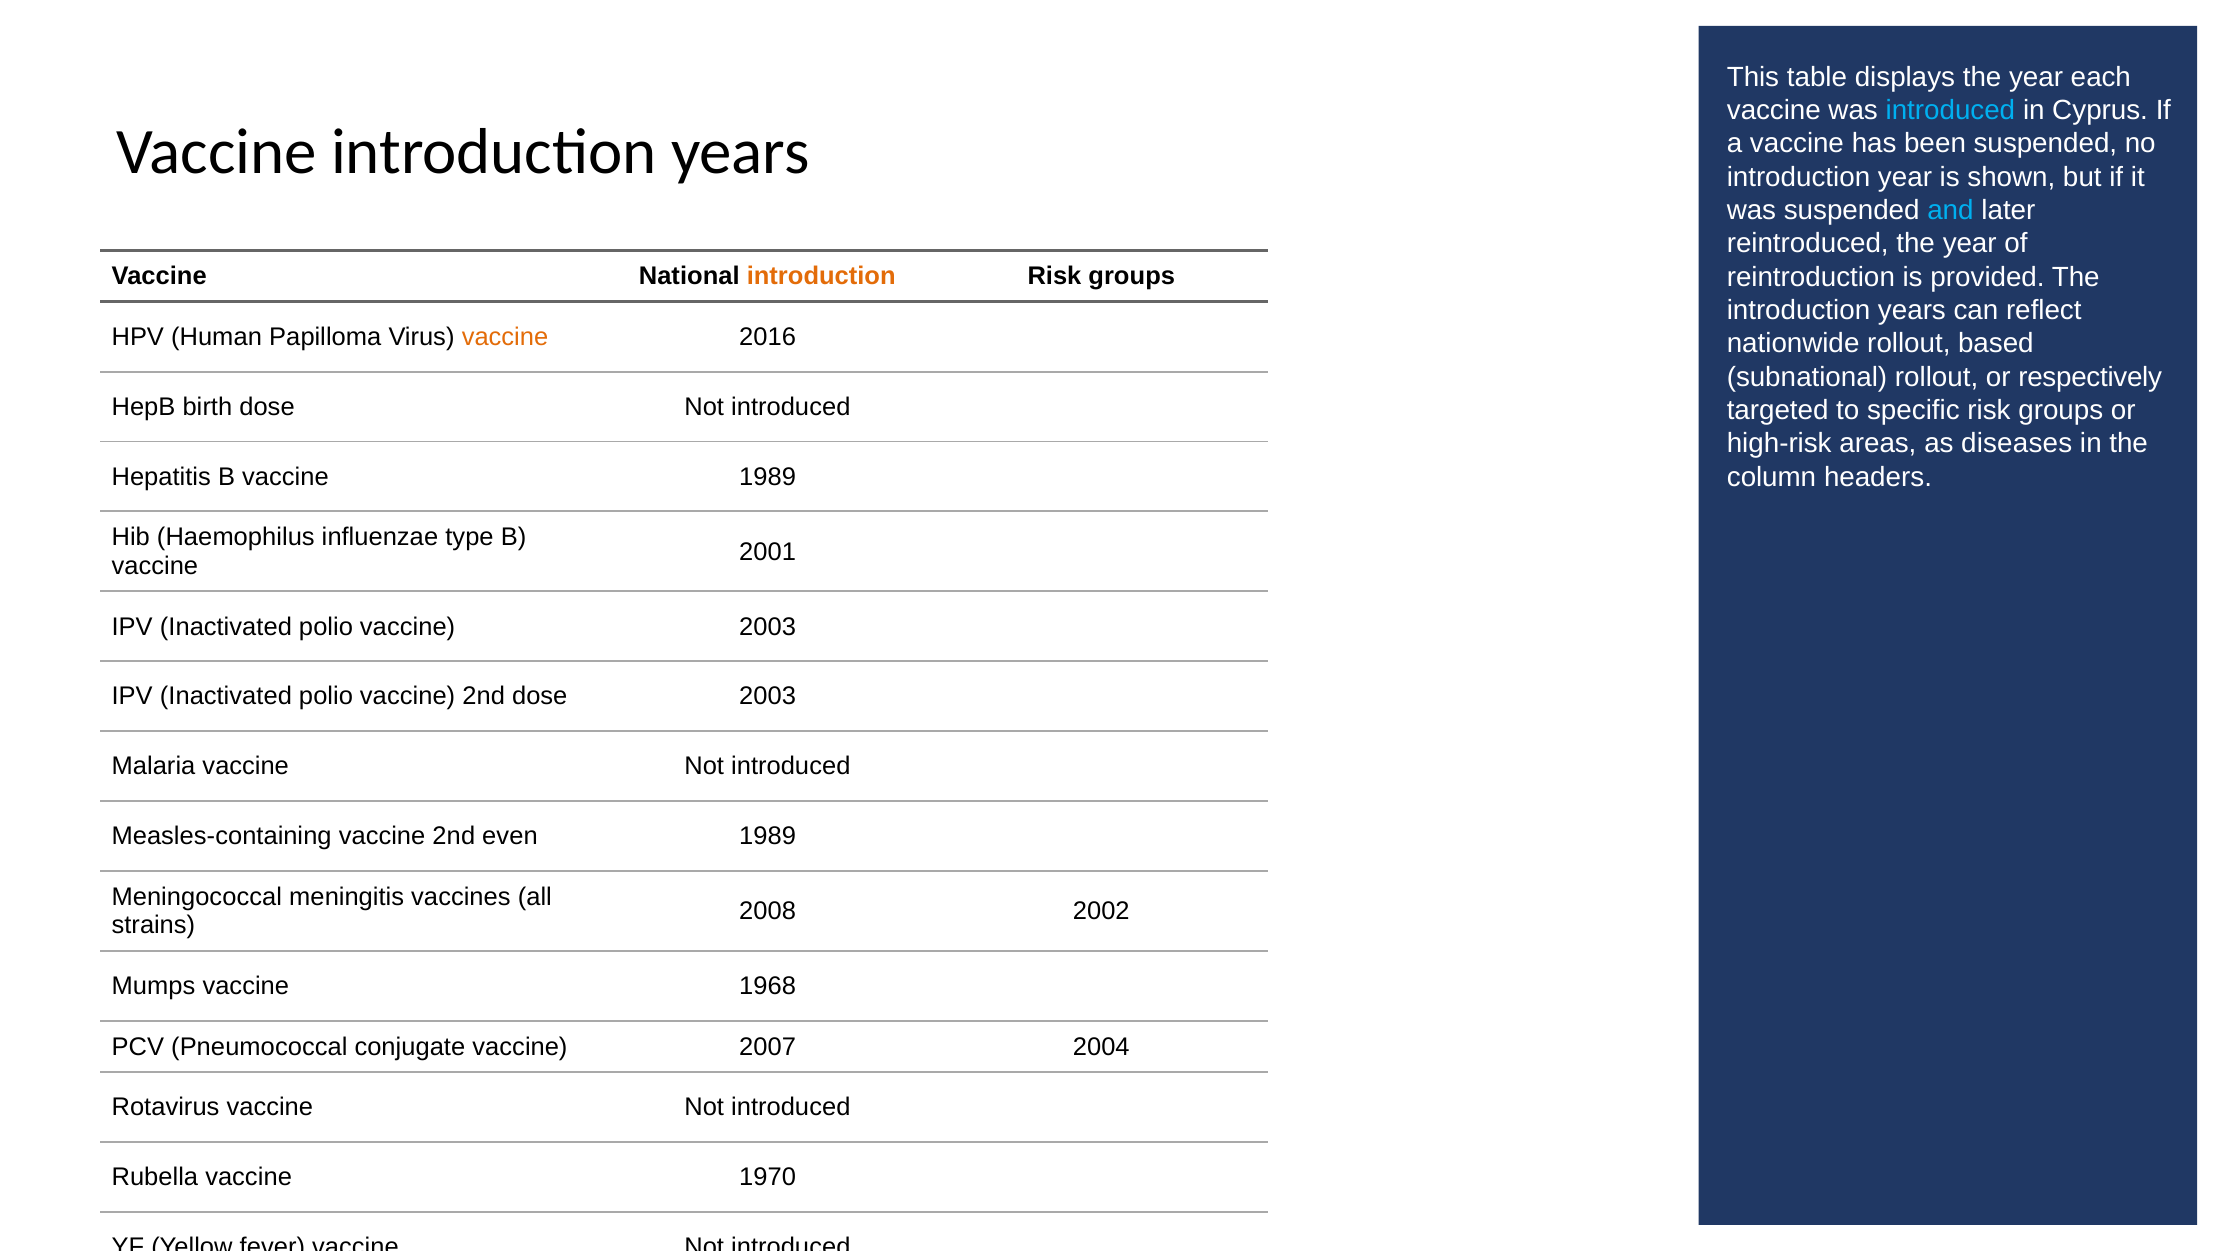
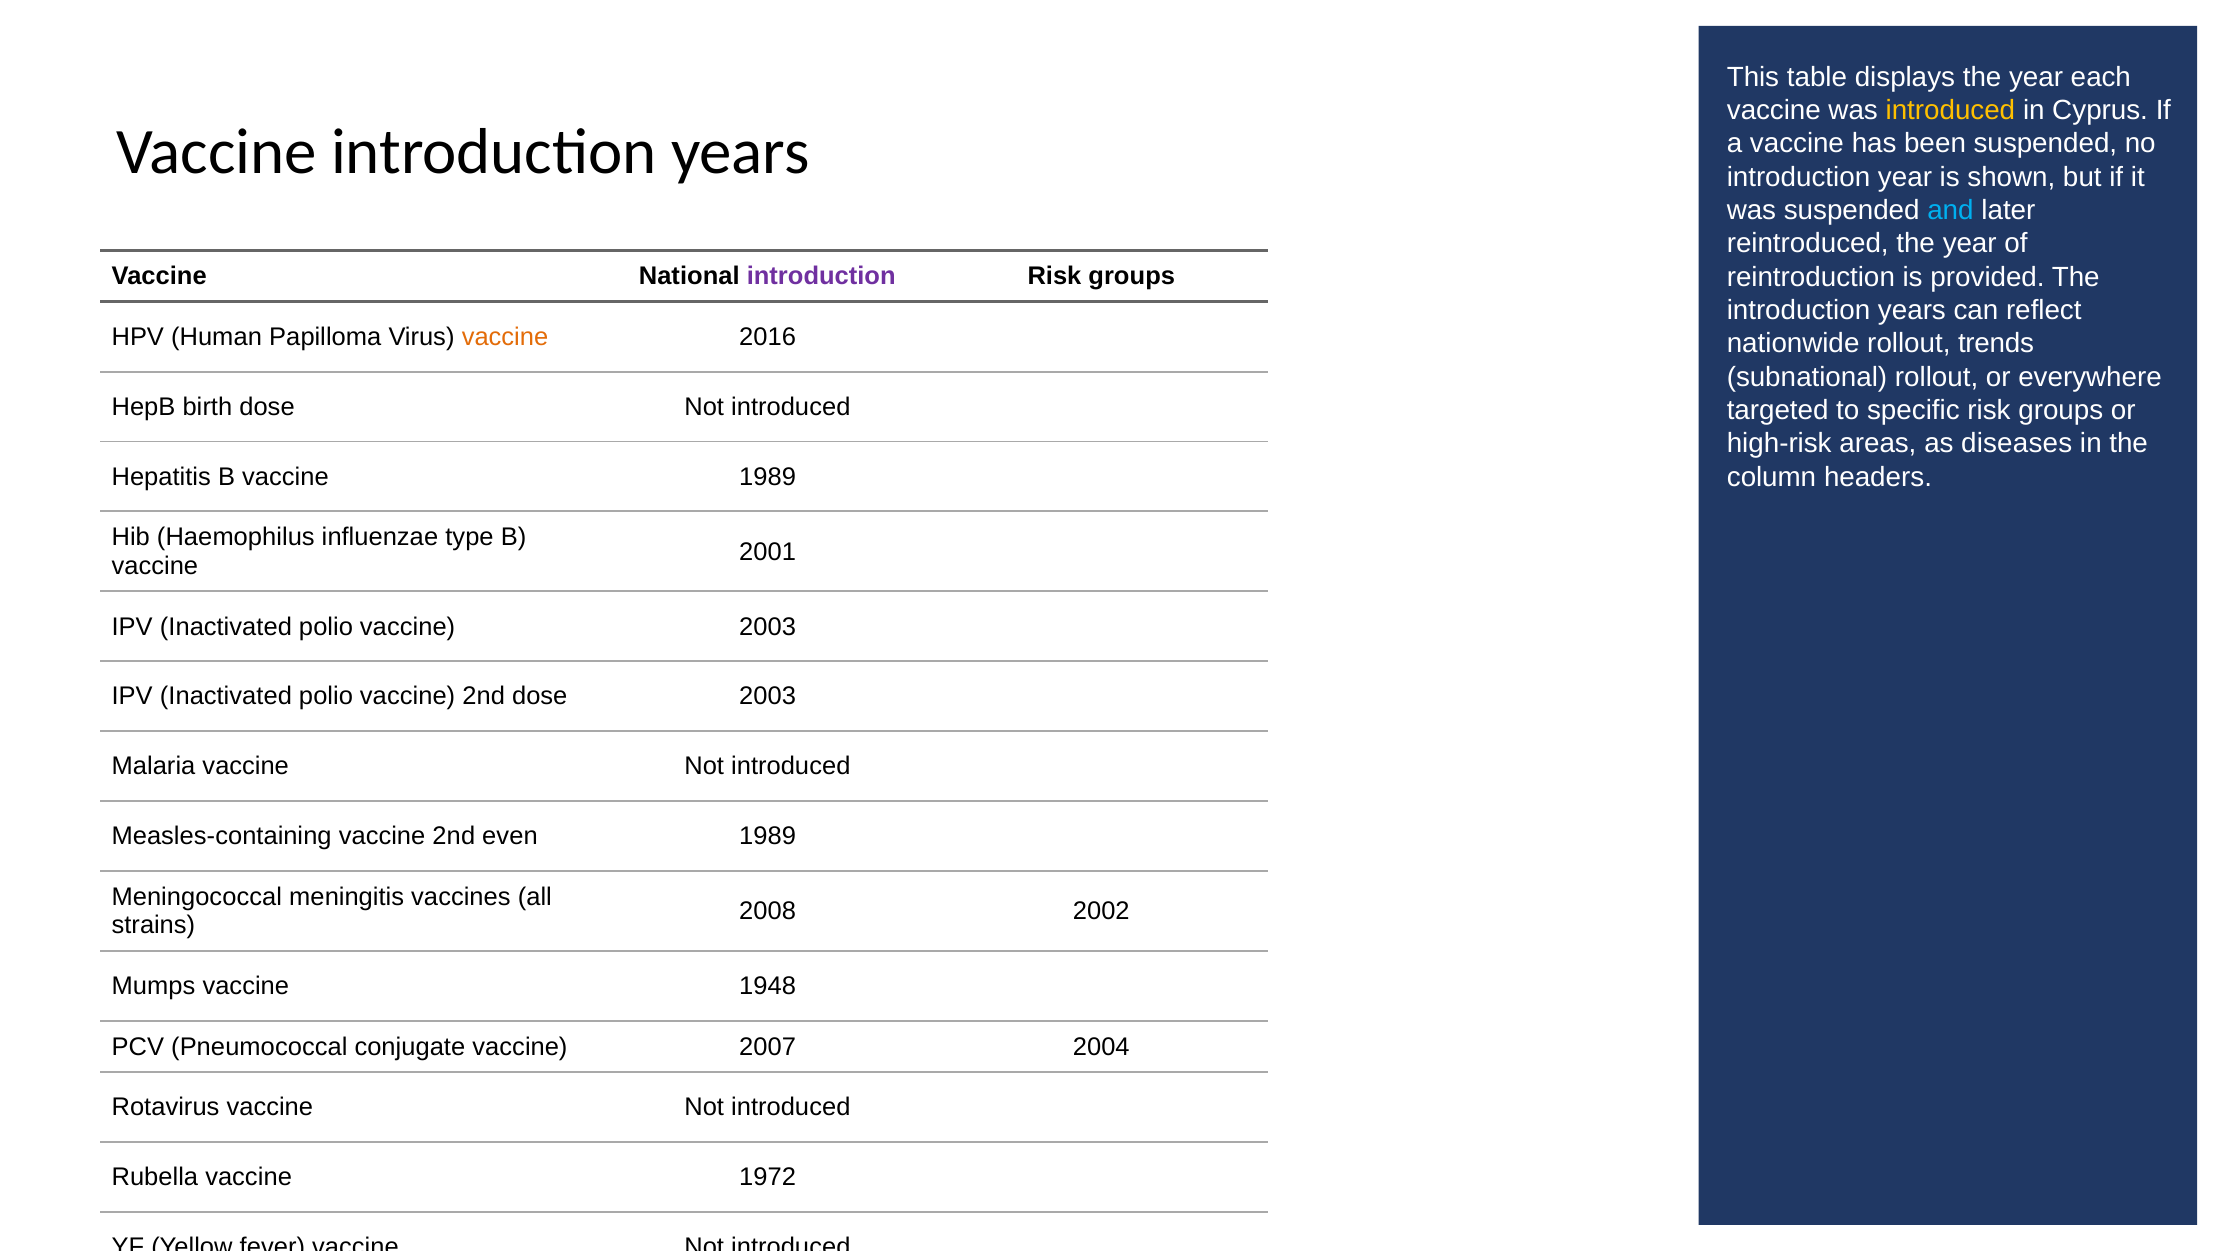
introduced at (1950, 110) colour: light blue -> yellow
introduction at (821, 277) colour: orange -> purple
based: based -> trends
respectively: respectively -> everywhere
1968: 1968 -> 1948
1970: 1970 -> 1972
